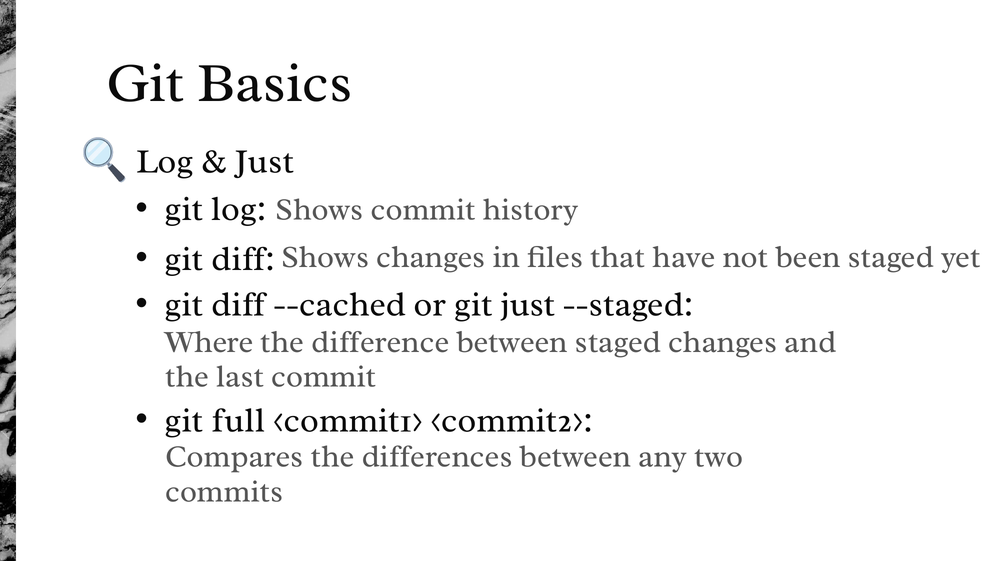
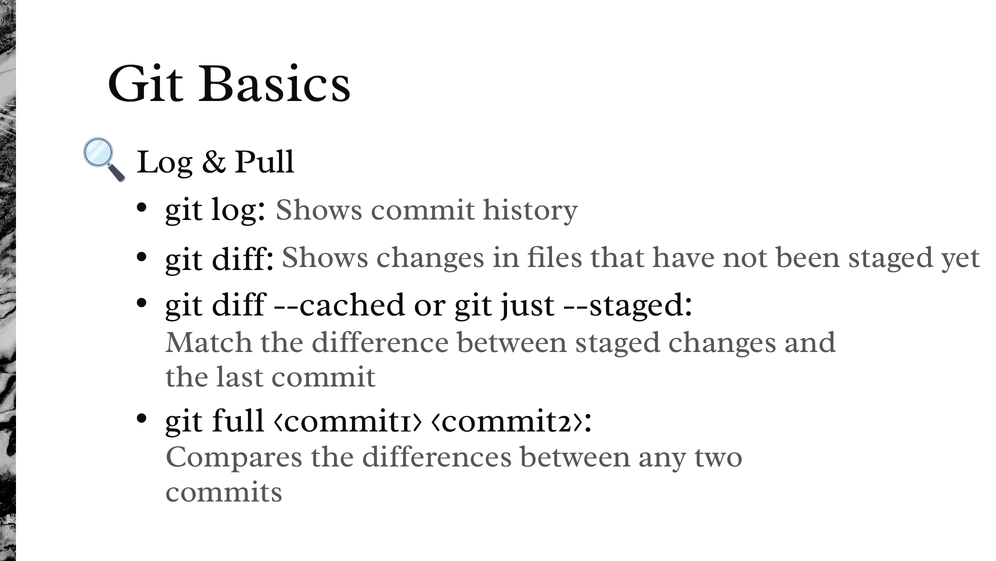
Just at (265, 161): Just -> Pull
Where: Where -> Match
